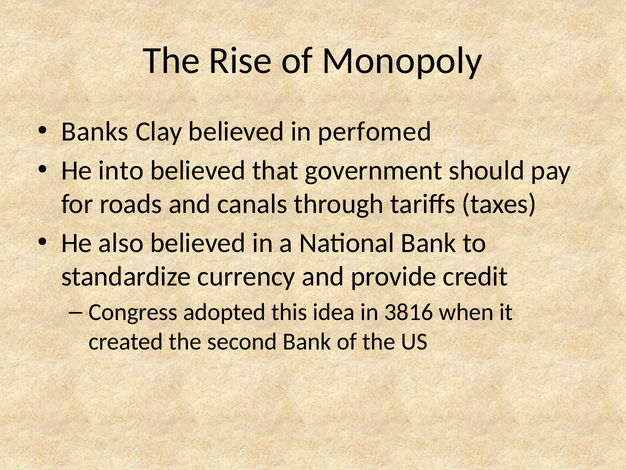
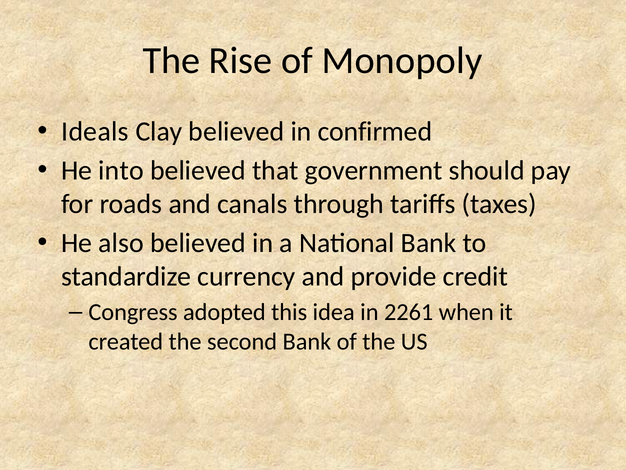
Banks: Banks -> Ideals
perfomed: perfomed -> confirmed
3816: 3816 -> 2261
